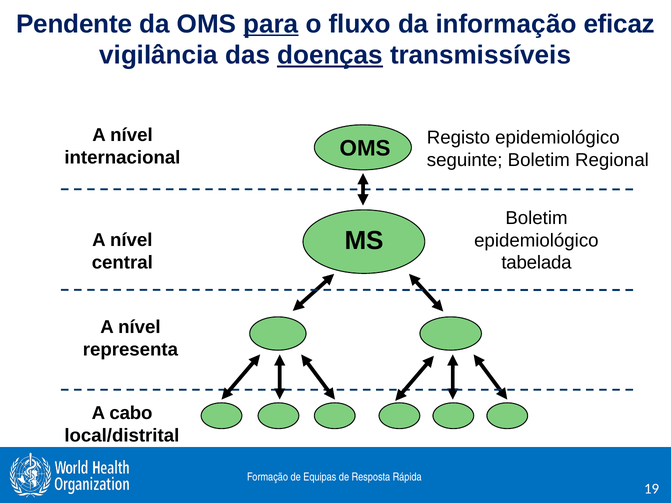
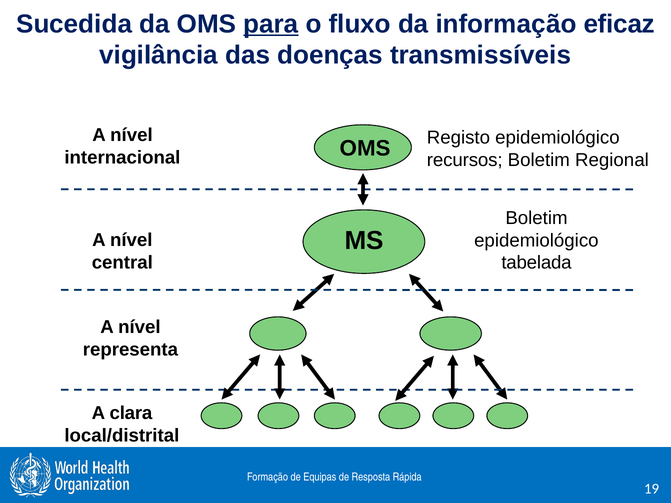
Pendente: Pendente -> Sucedida
doenças underline: present -> none
seguinte: seguinte -> recursos
cabo: cabo -> clara
